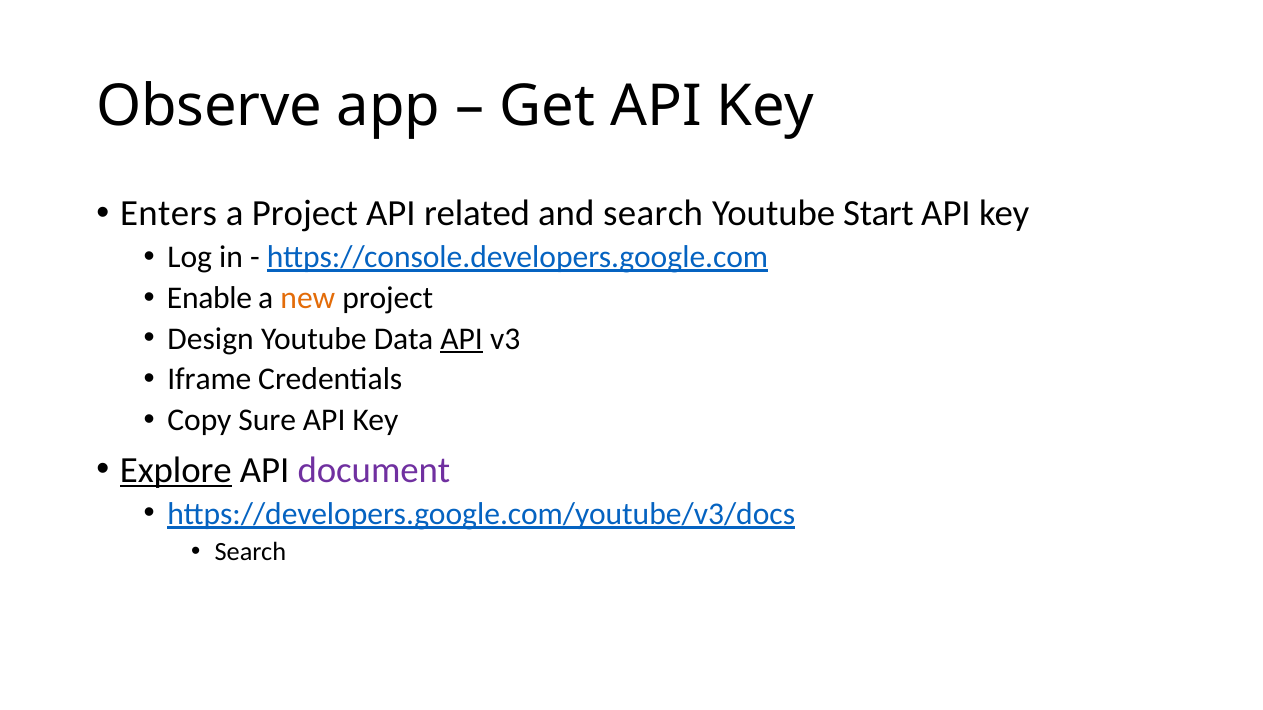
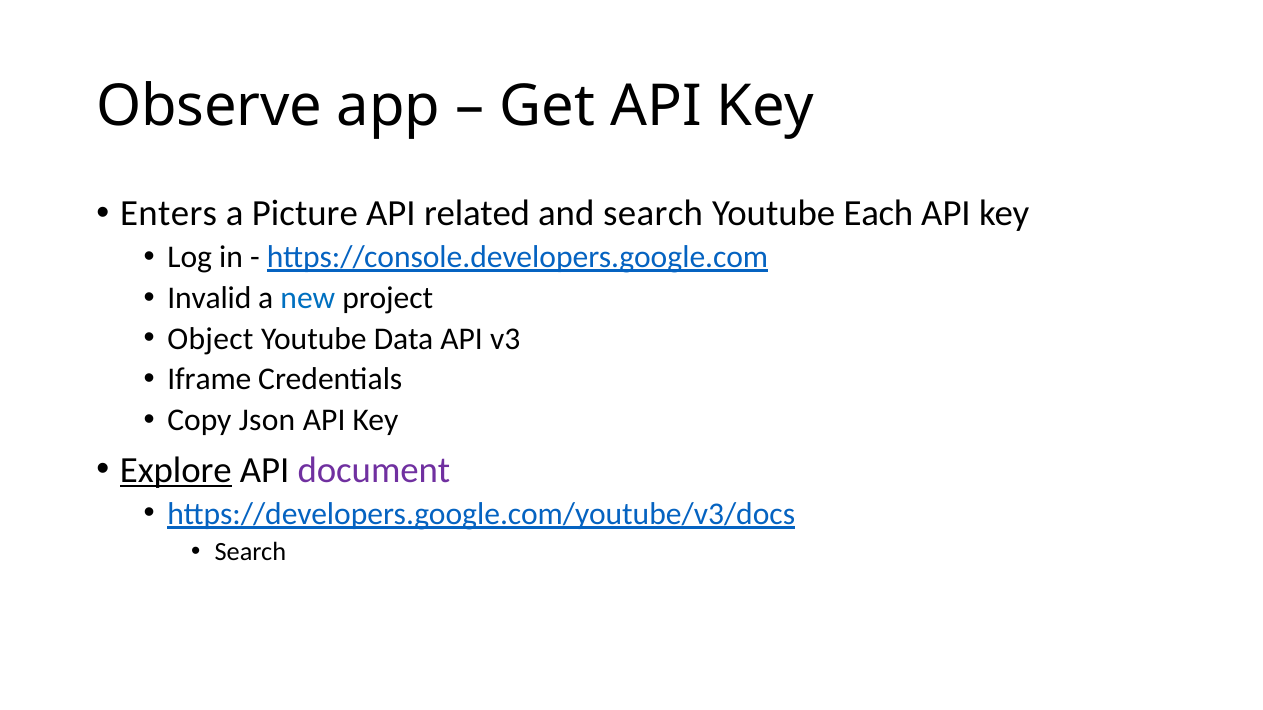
a Project: Project -> Picture
Start: Start -> Each
Enable: Enable -> Invalid
new colour: orange -> blue
Design: Design -> Object
API at (462, 339) underline: present -> none
Sure: Sure -> Json
